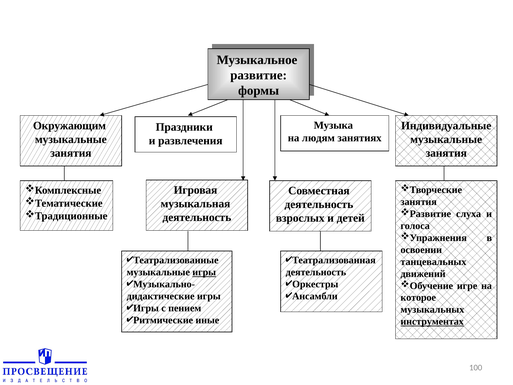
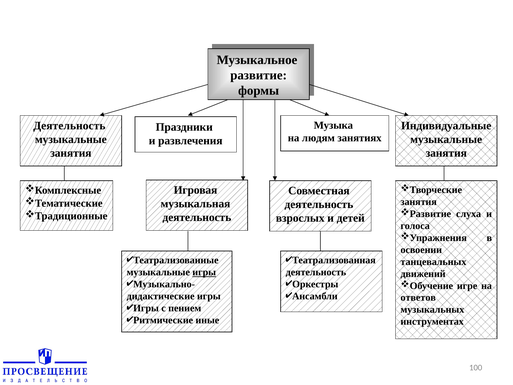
Окружающим at (70, 126): Окружающим -> Деятельность
которое: которое -> ответов
инструментах underline: present -> none
